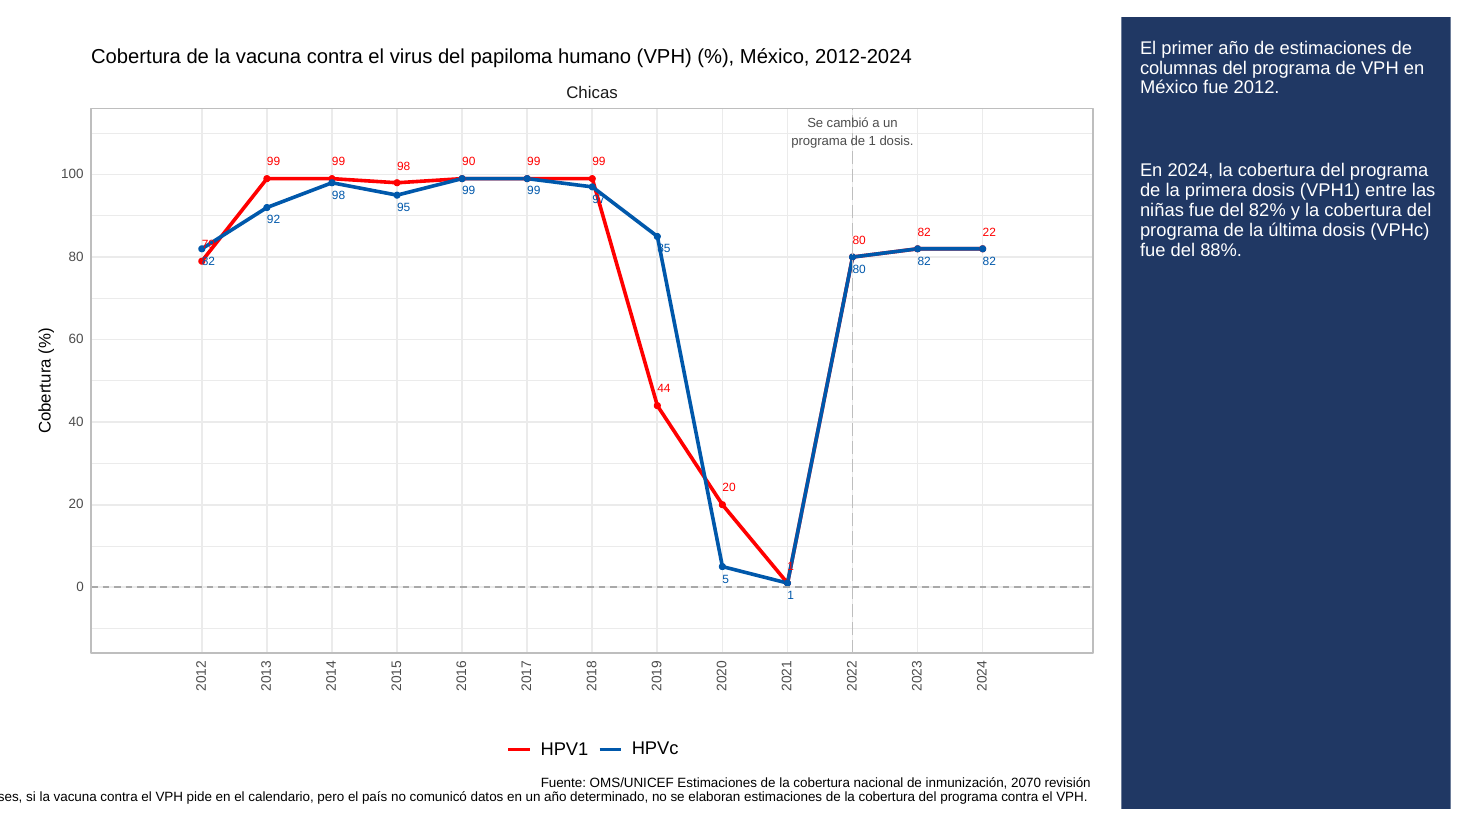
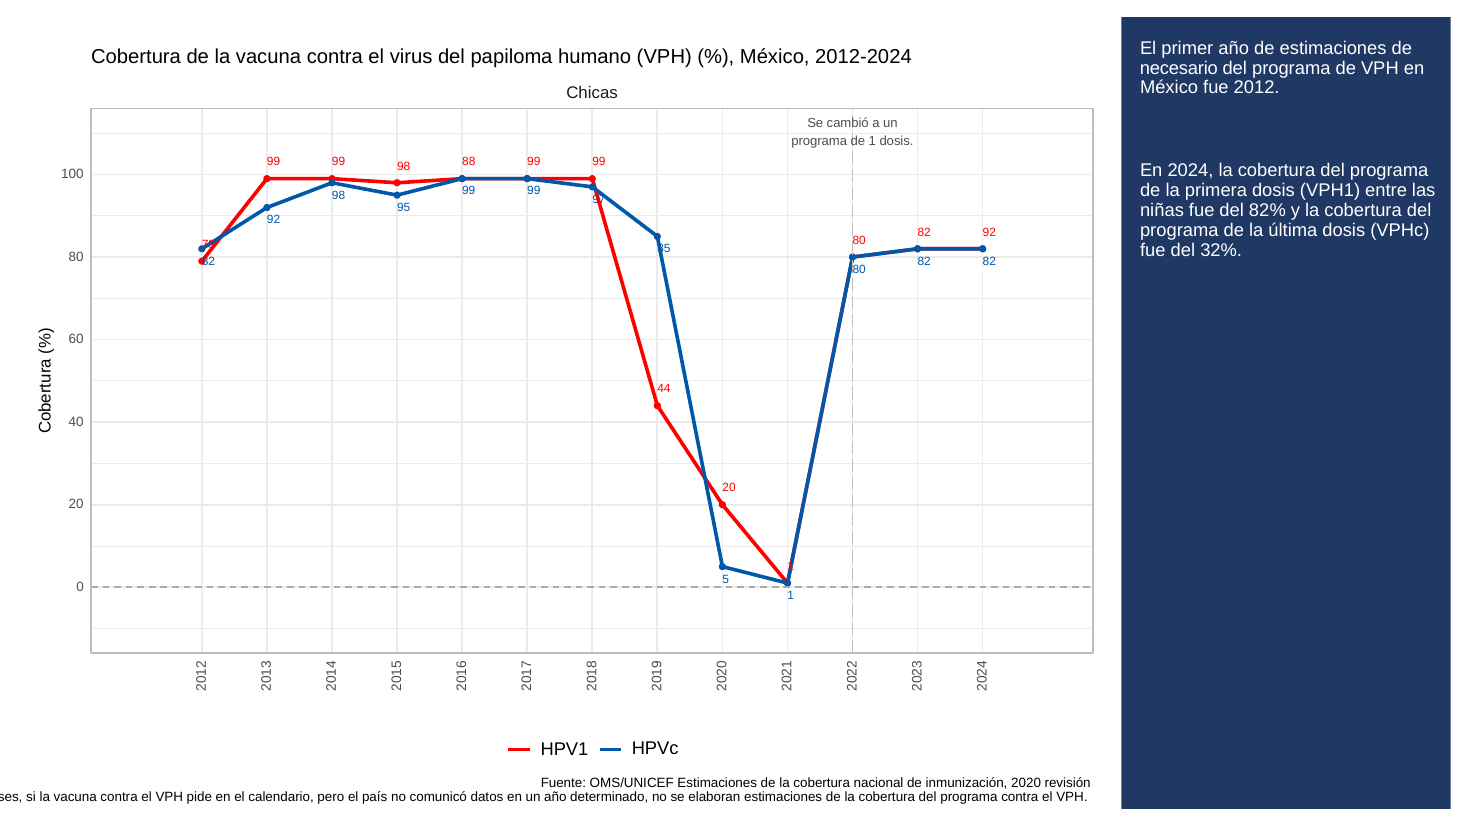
columnas: columnas -> necesario
90: 90 -> 88
22 at (989, 232): 22 -> 92
88%: 88% -> 32%
2070: 2070 -> 2020
